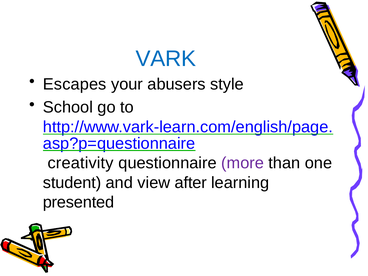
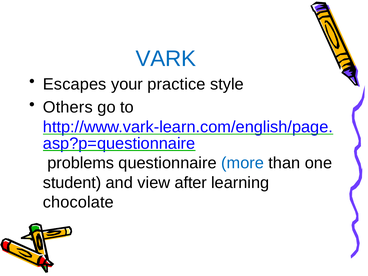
abusers: abusers -> practice
School: School -> Others
creativity: creativity -> problems
more colour: purple -> blue
presented: presented -> chocolate
